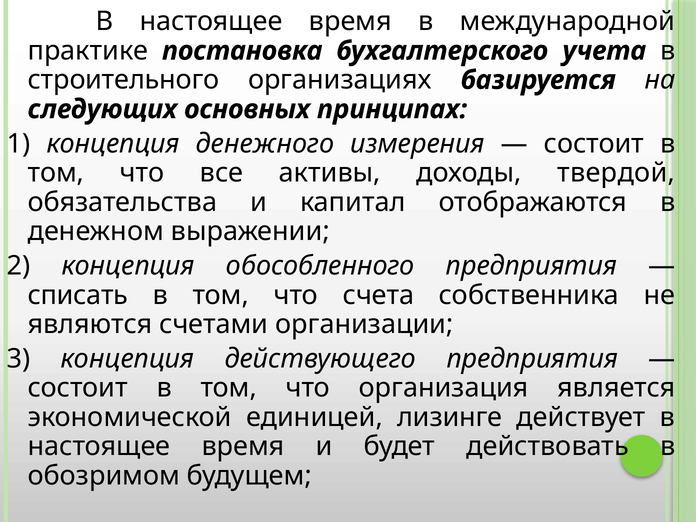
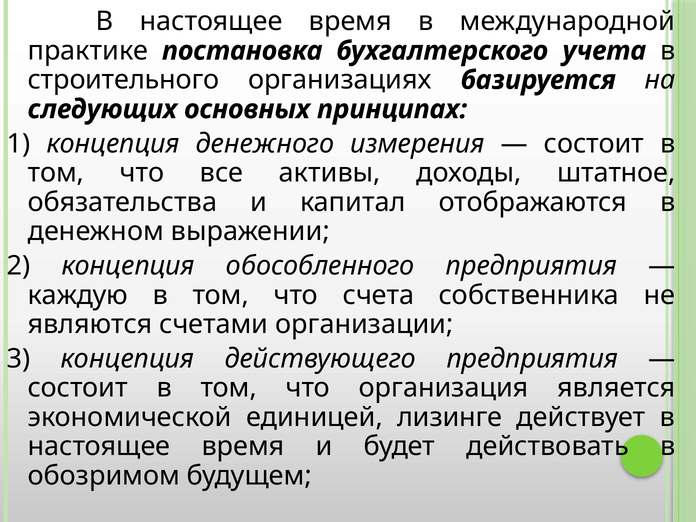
твердой: твердой -> штатное
списать: списать -> каждую
